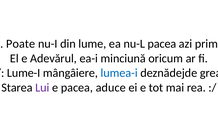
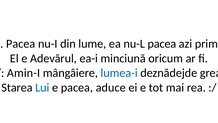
Poate at (21, 44): Poate -> Pacea
Lume-I: Lume-I -> Amin-I
Lui colour: purple -> blue
